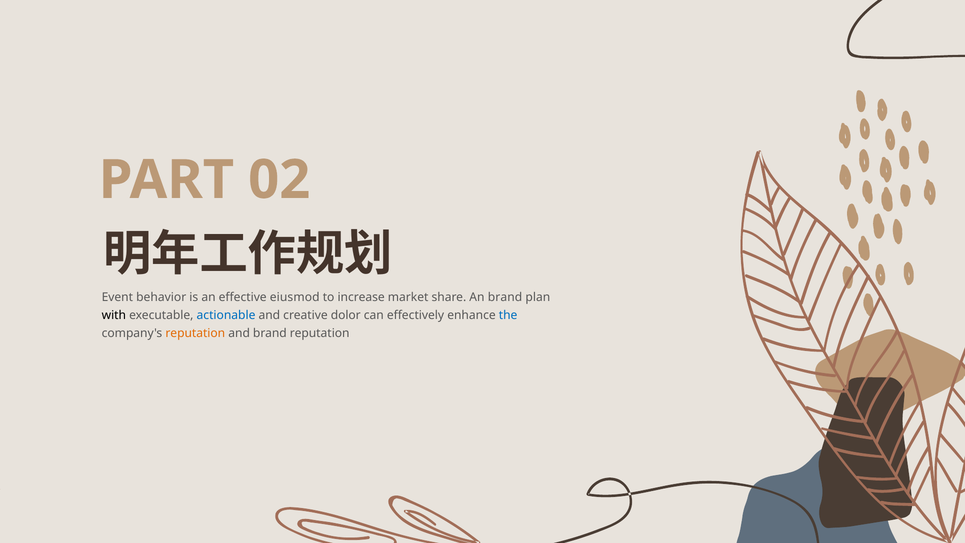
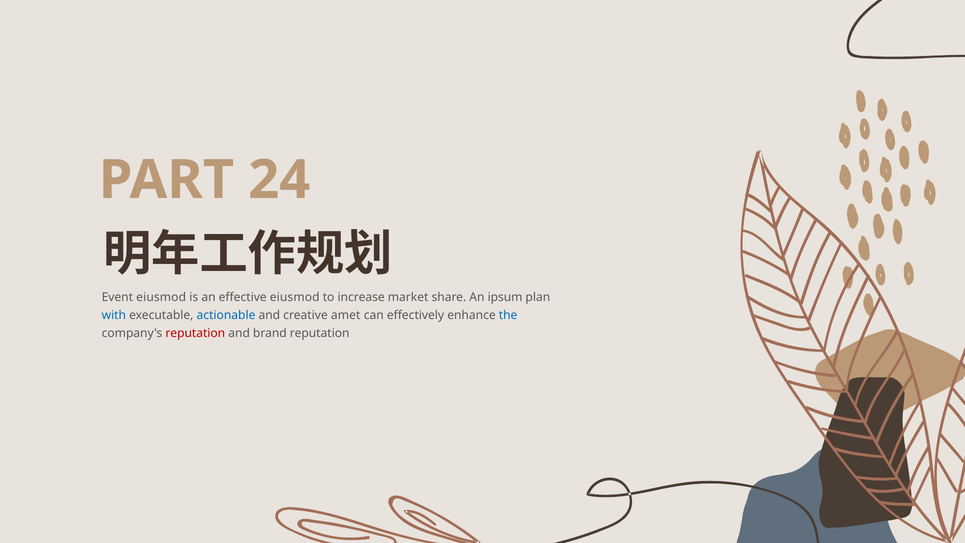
02: 02 -> 24
Event behavior: behavior -> eiusmod
An brand: brand -> ipsum
with colour: black -> blue
dolor: dolor -> amet
reputation at (195, 333) colour: orange -> red
